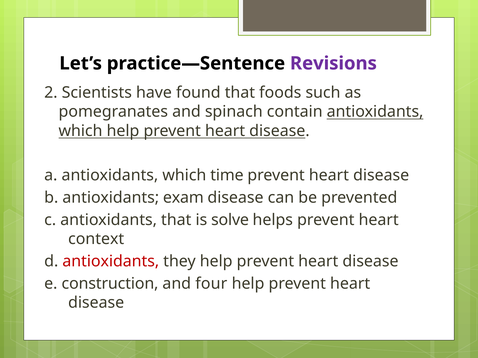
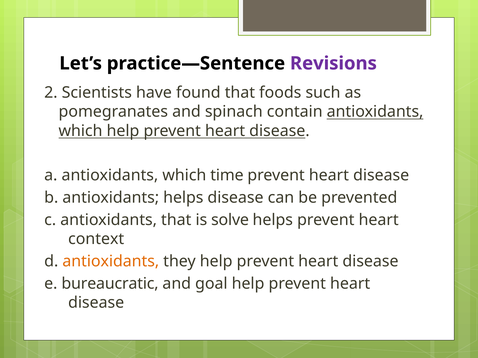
antioxidants exam: exam -> helps
antioxidants at (111, 262) colour: red -> orange
construction: construction -> bureaucratic
four: four -> goal
